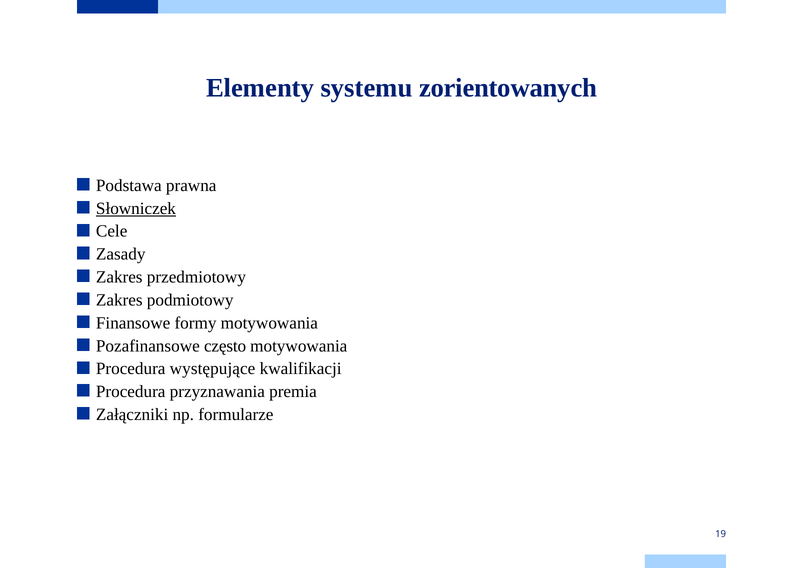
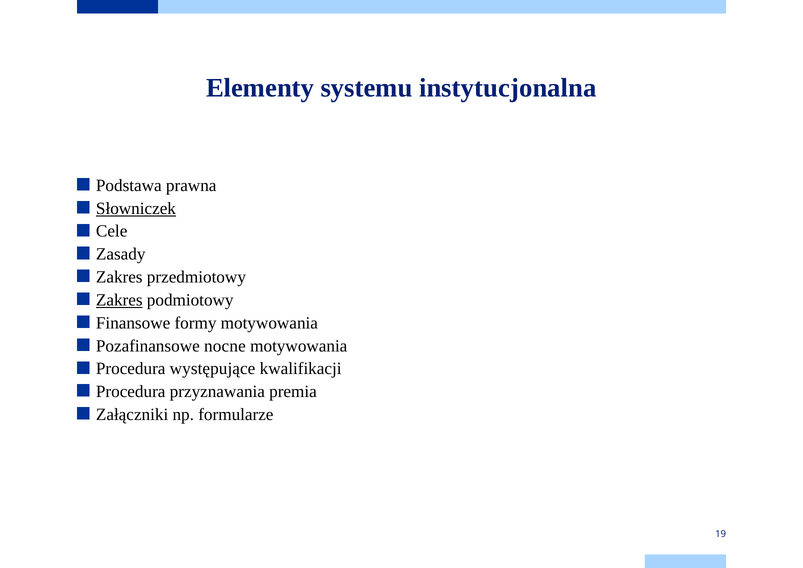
zorientowanych: zorientowanych -> instytucjonalna
Zakres at (119, 300) underline: none -> present
często: często -> nocne
